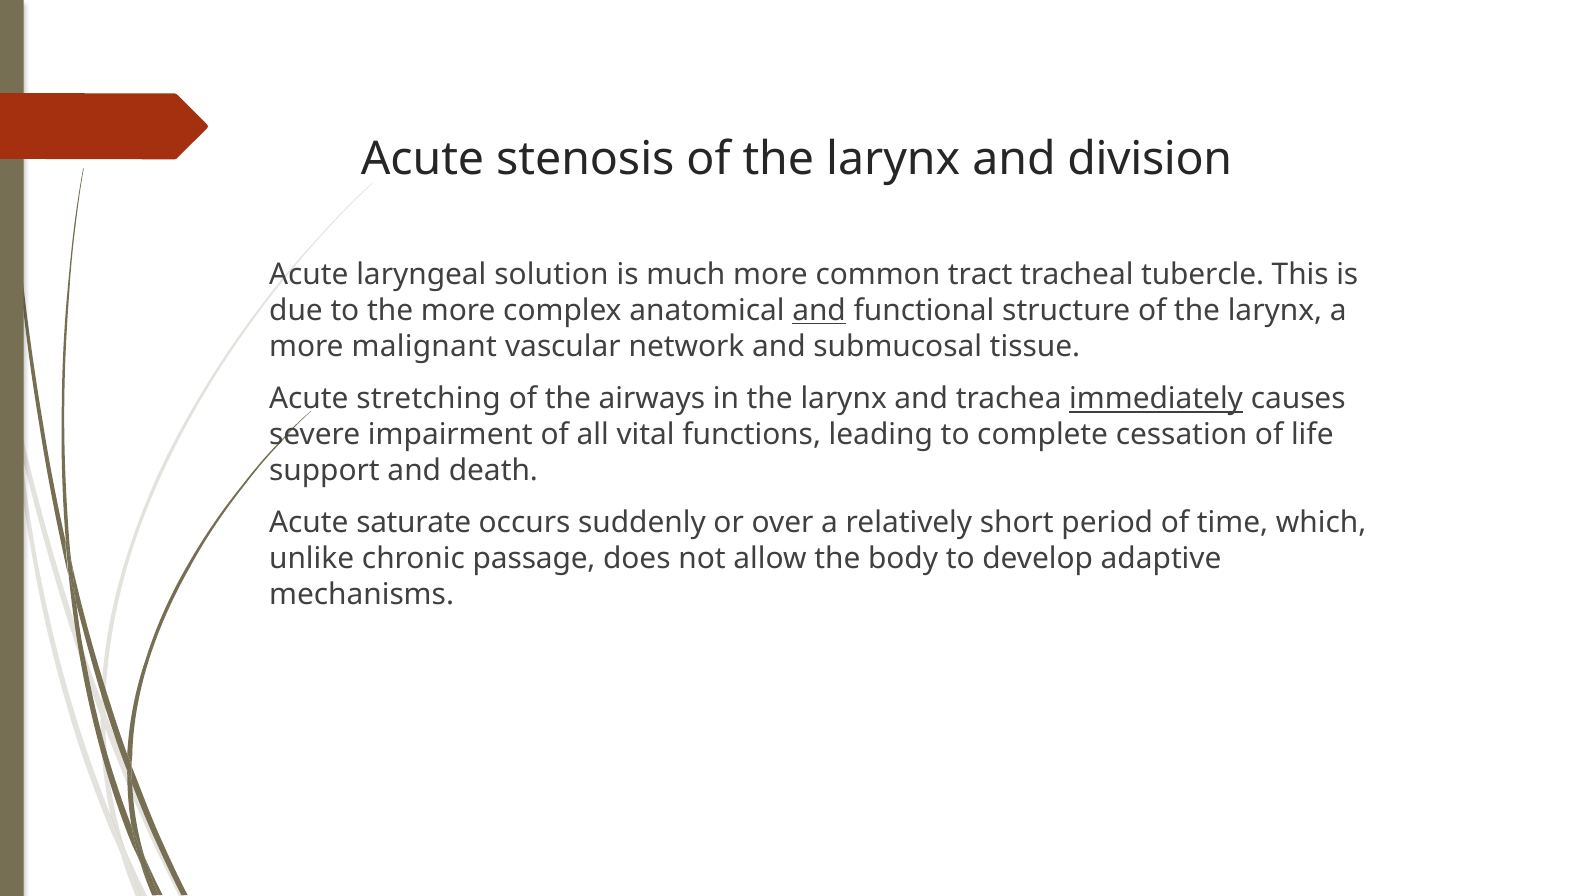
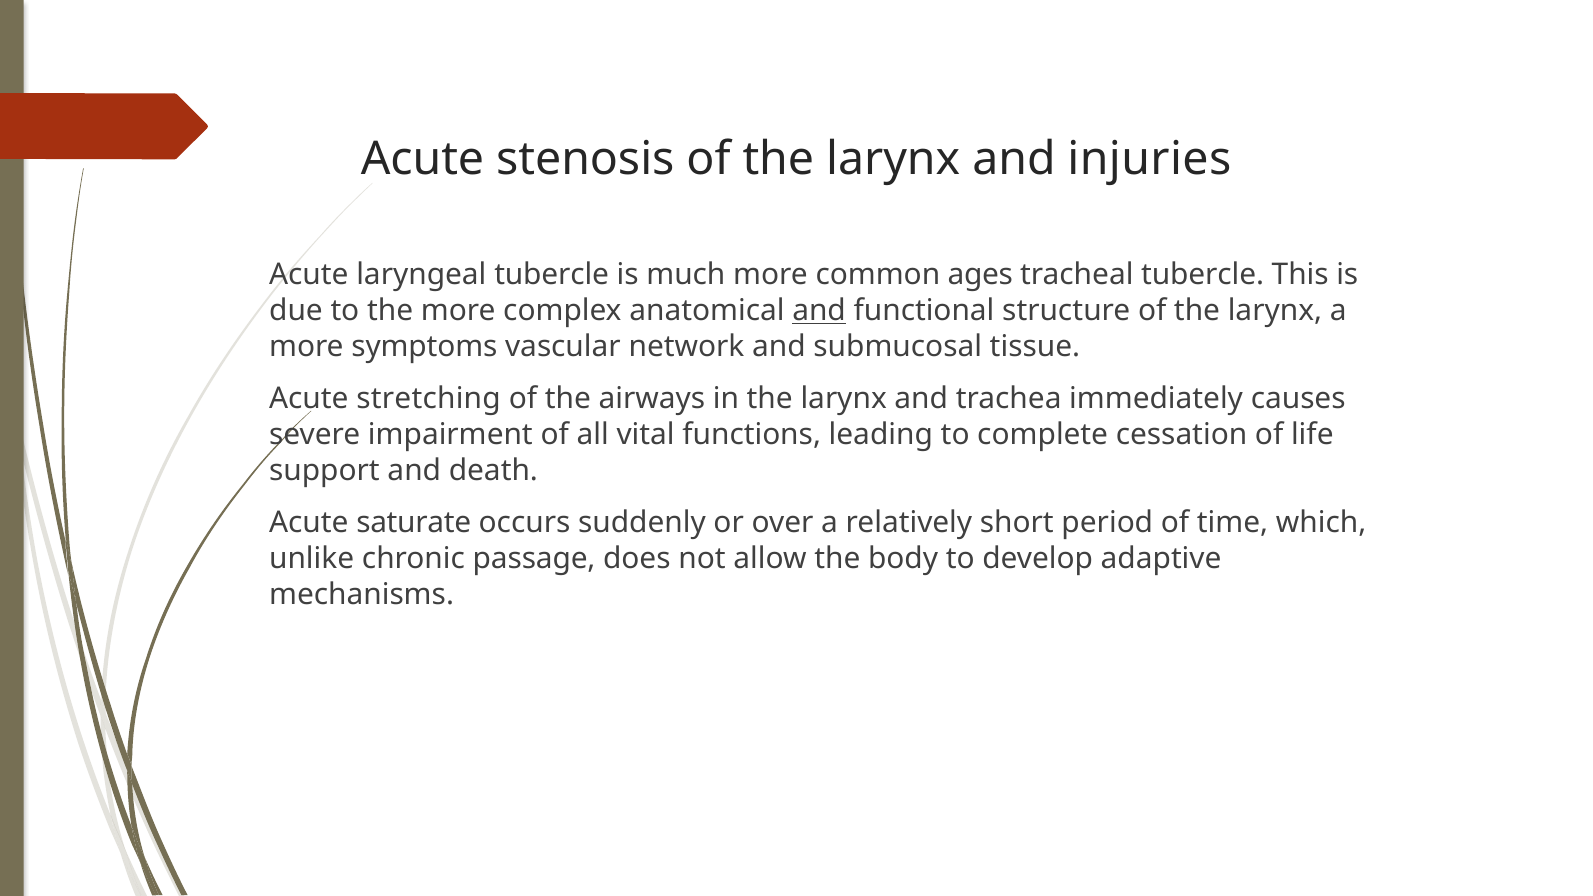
division: division -> injuries
laryngeal solution: solution -> tubercle
tract: tract -> ages
malignant: malignant -> symptoms
immediately underline: present -> none
